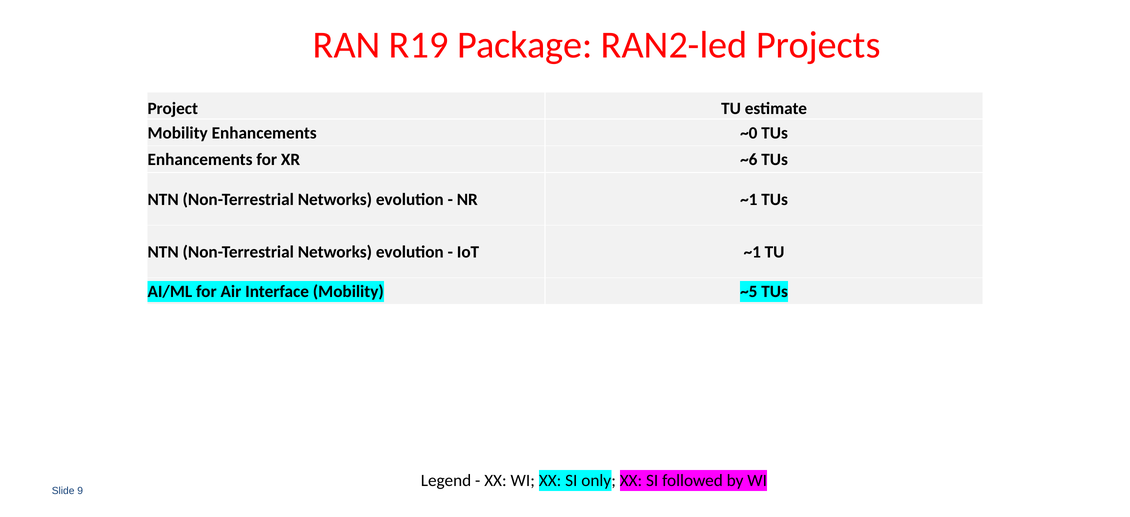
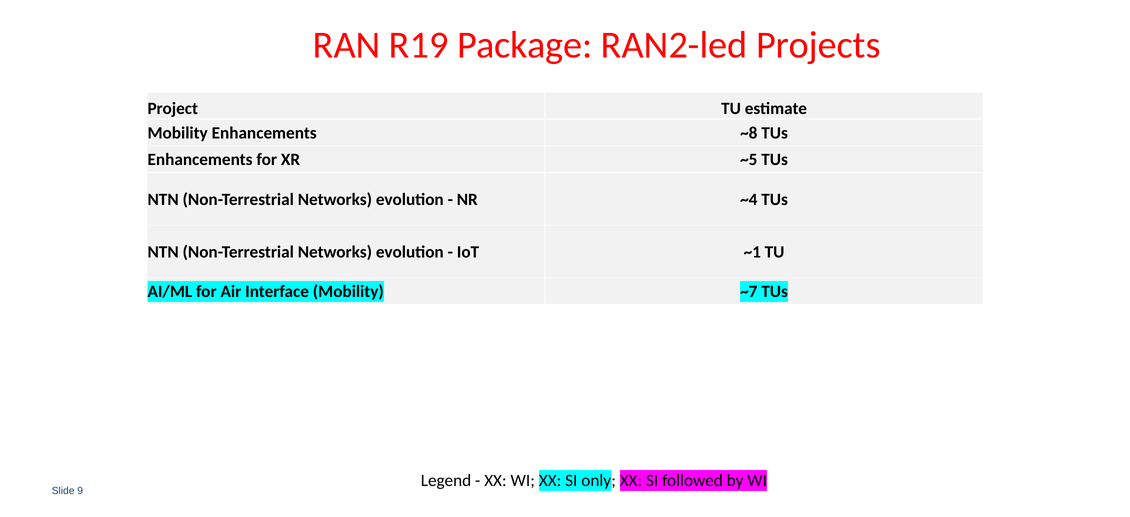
~0: ~0 -> ~8
~6: ~6 -> ~5
NR ~1: ~1 -> ~4
~5: ~5 -> ~7
